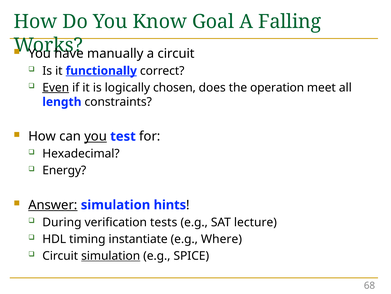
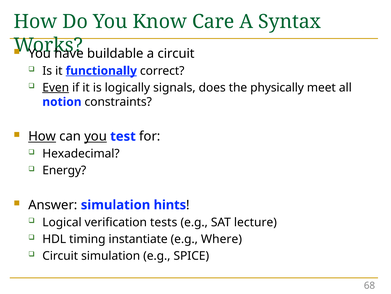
Goal: Goal -> Care
Falling: Falling -> Syntax
manually: manually -> buildable
chosen: chosen -> signals
operation: operation -> physically
length: length -> notion
How at (42, 136) underline: none -> present
Answer underline: present -> none
During: During -> Logical
simulation at (111, 255) underline: present -> none
